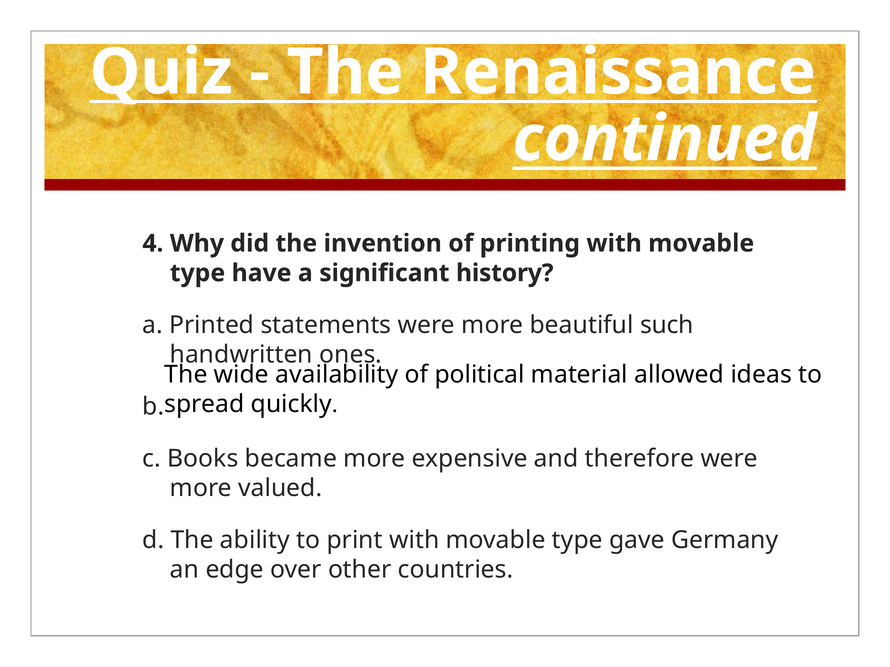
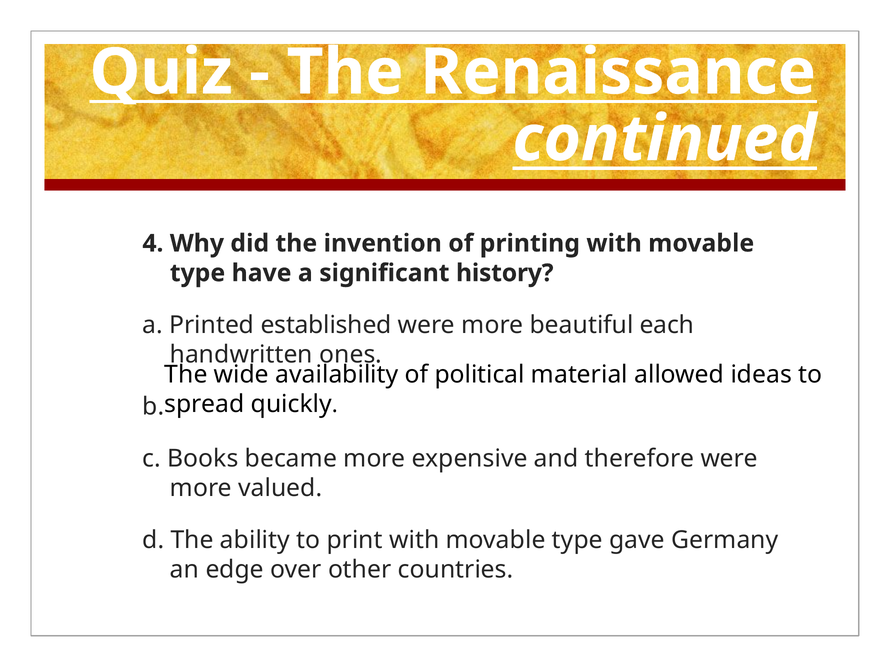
statements: statements -> established
such: such -> each
